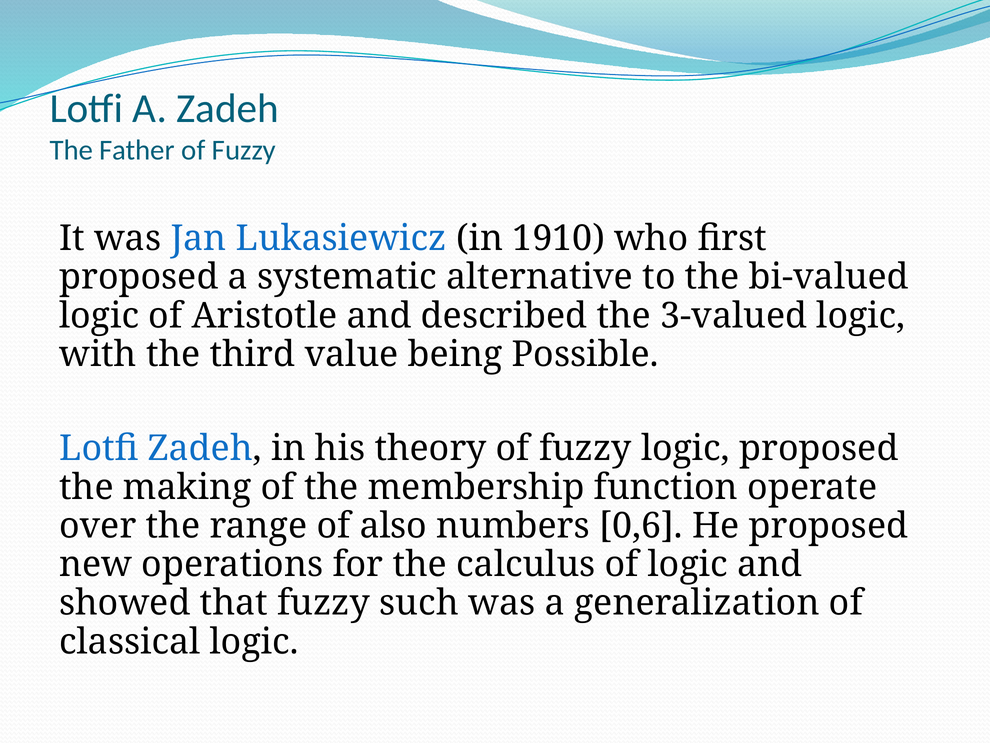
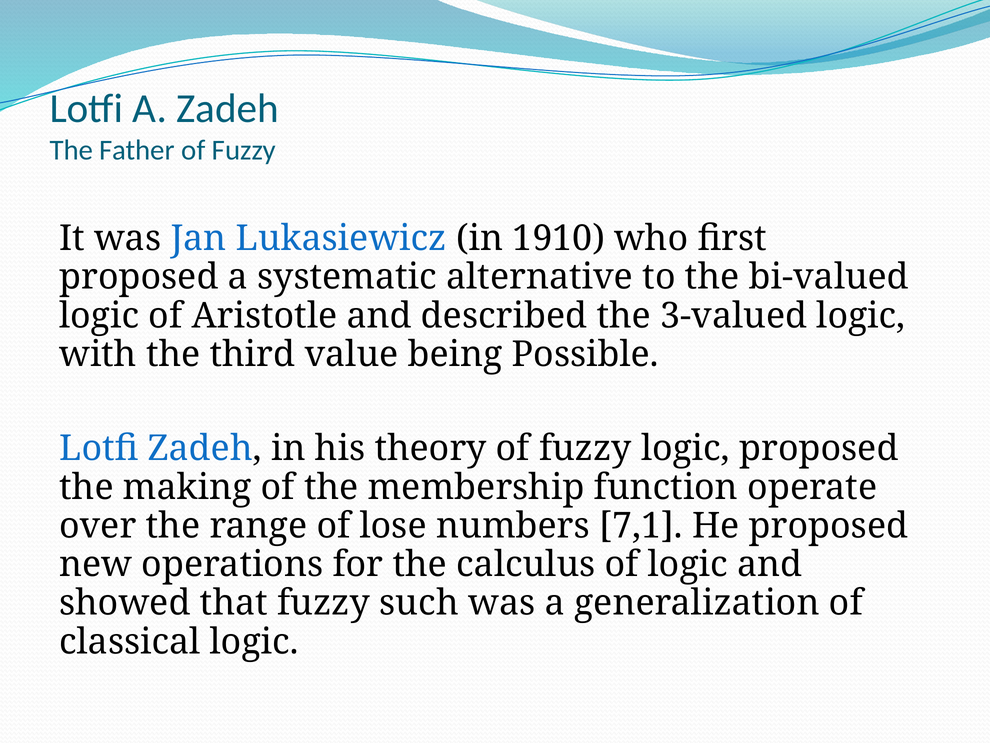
also: also -> lose
0,6: 0,6 -> 7,1
